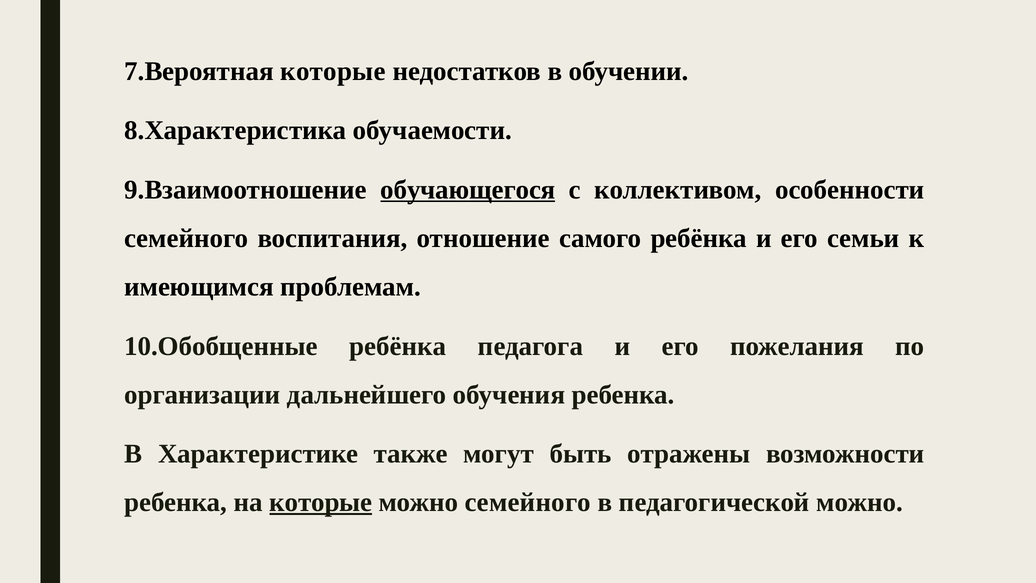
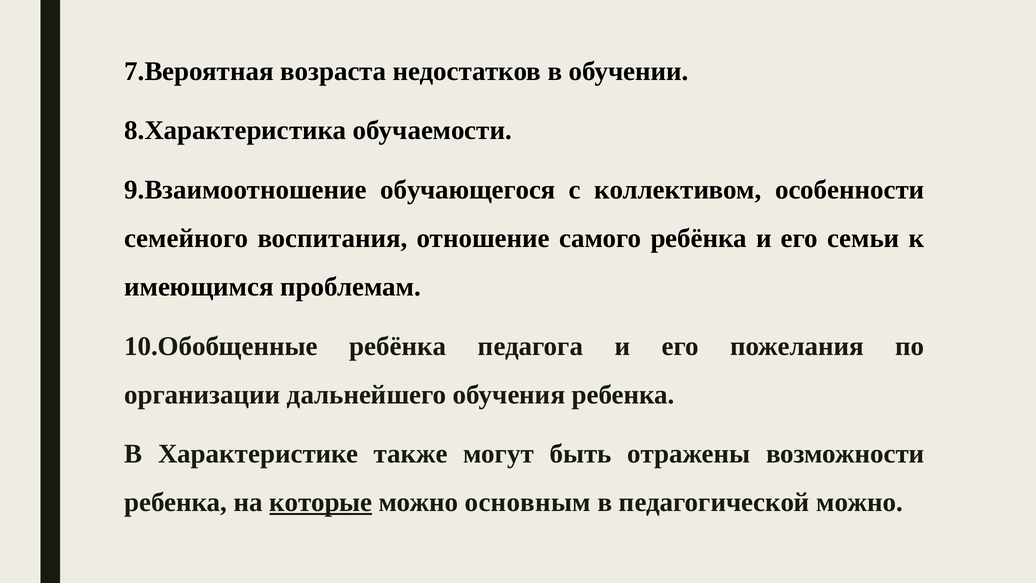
7.Вероятная которые: которые -> возраста
обучающегося underline: present -> none
можно семейного: семейного -> основным
